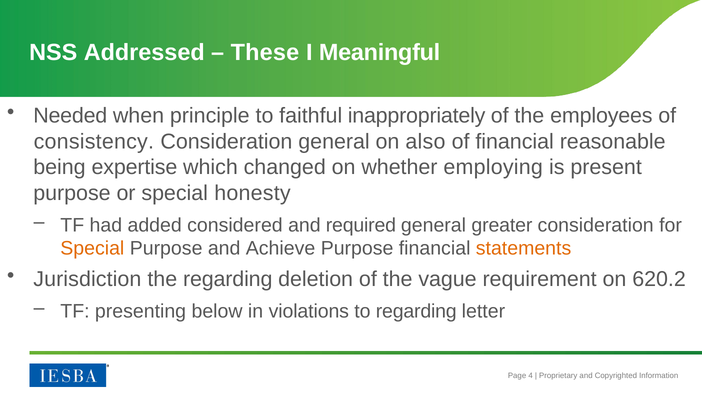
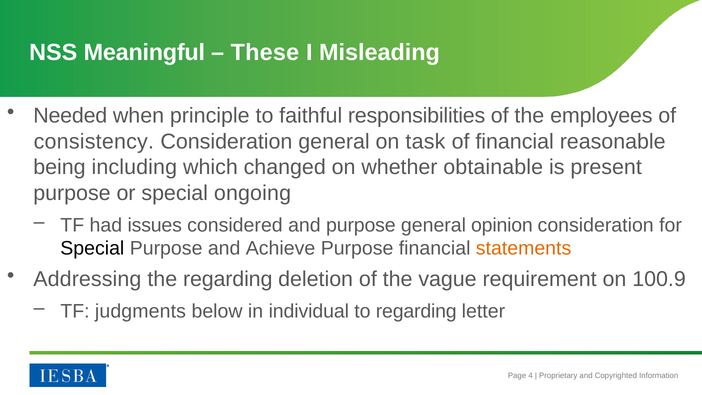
Addressed: Addressed -> Meaningful
Meaningful: Meaningful -> Misleading
inappropriately: inappropriately -> responsibilities
also: also -> task
expertise: expertise -> including
employing: employing -> obtainable
honesty: honesty -> ongoing
added: added -> issues
and required: required -> purpose
greater: greater -> opinion
Special at (92, 248) colour: orange -> black
Jurisdiction: Jurisdiction -> Addressing
620.2: 620.2 -> 100.9
presenting: presenting -> judgments
violations: violations -> individual
